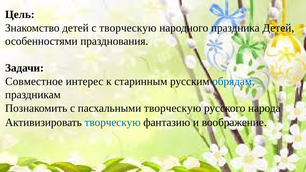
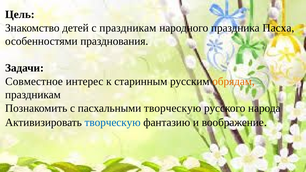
с творческую: творческую -> праздникам
праздника Детей: Детей -> Пасха
обрядам colour: blue -> orange
